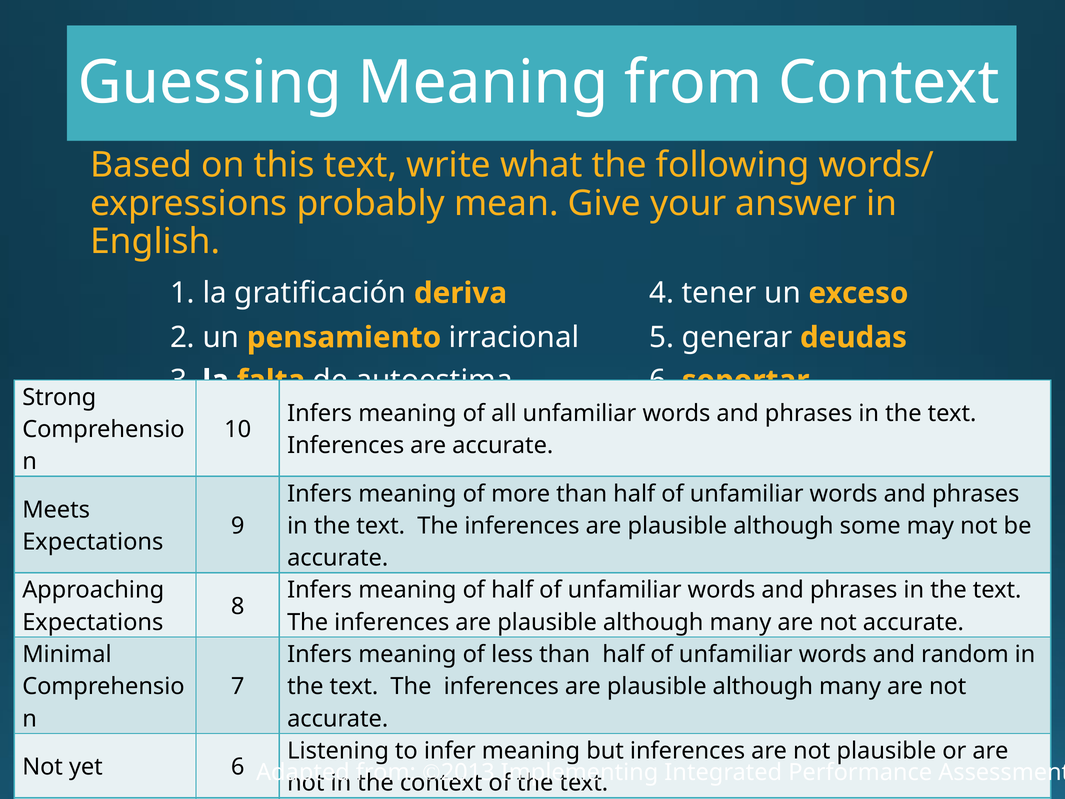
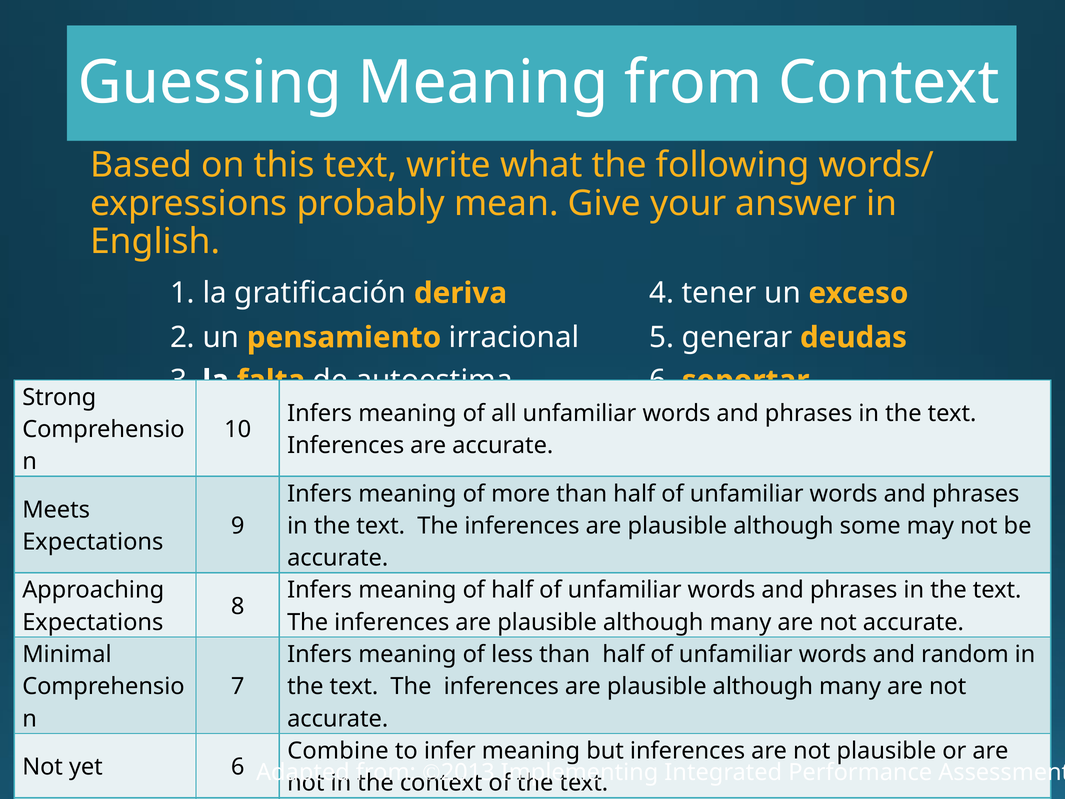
Listening: Listening -> Combine
